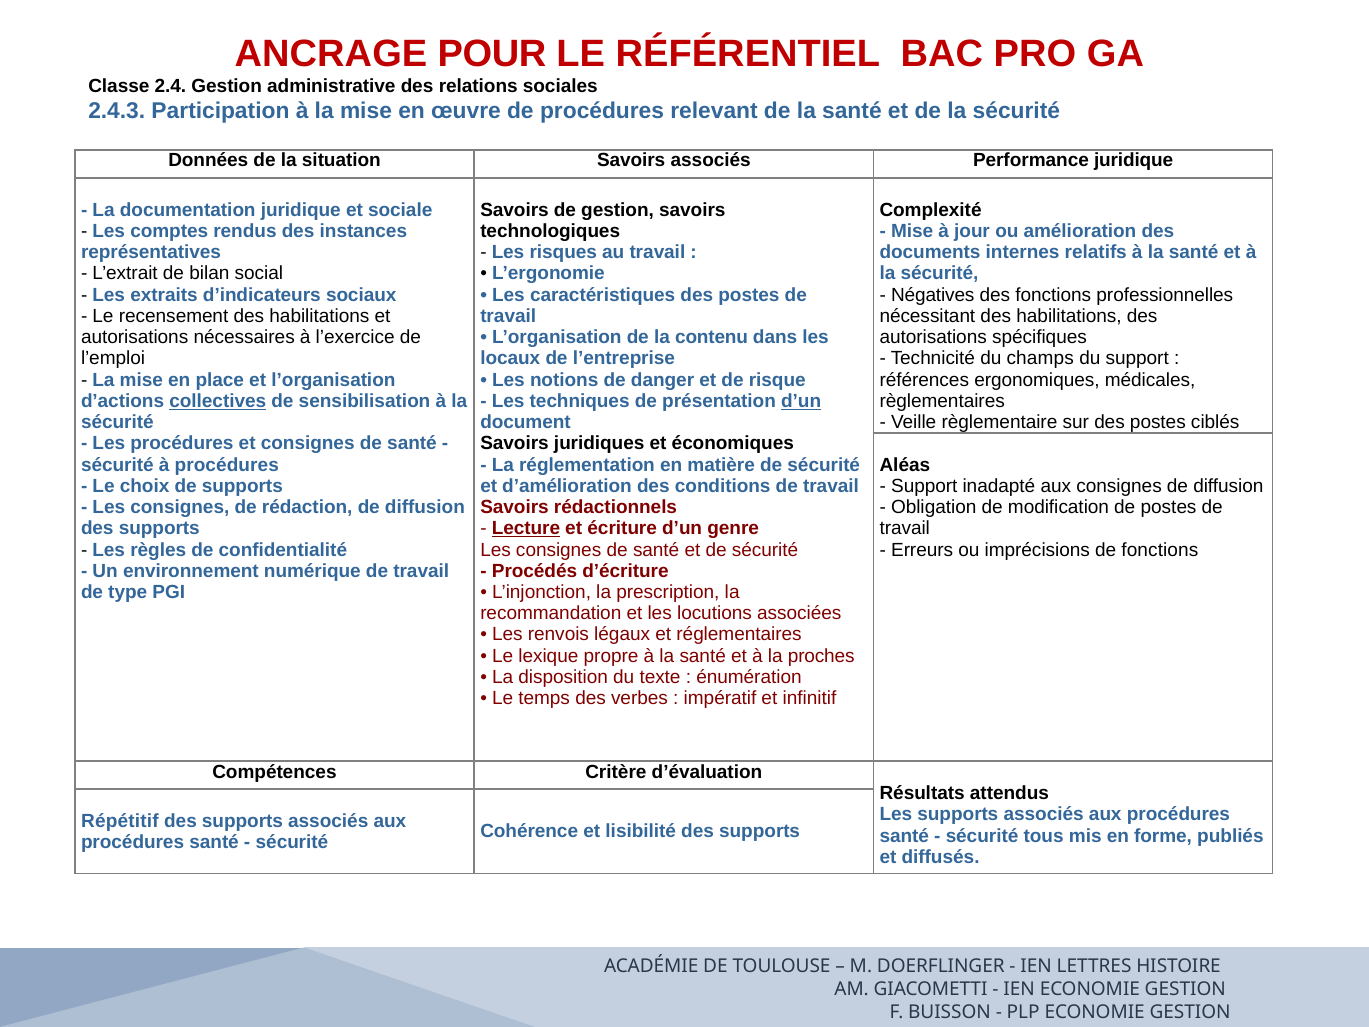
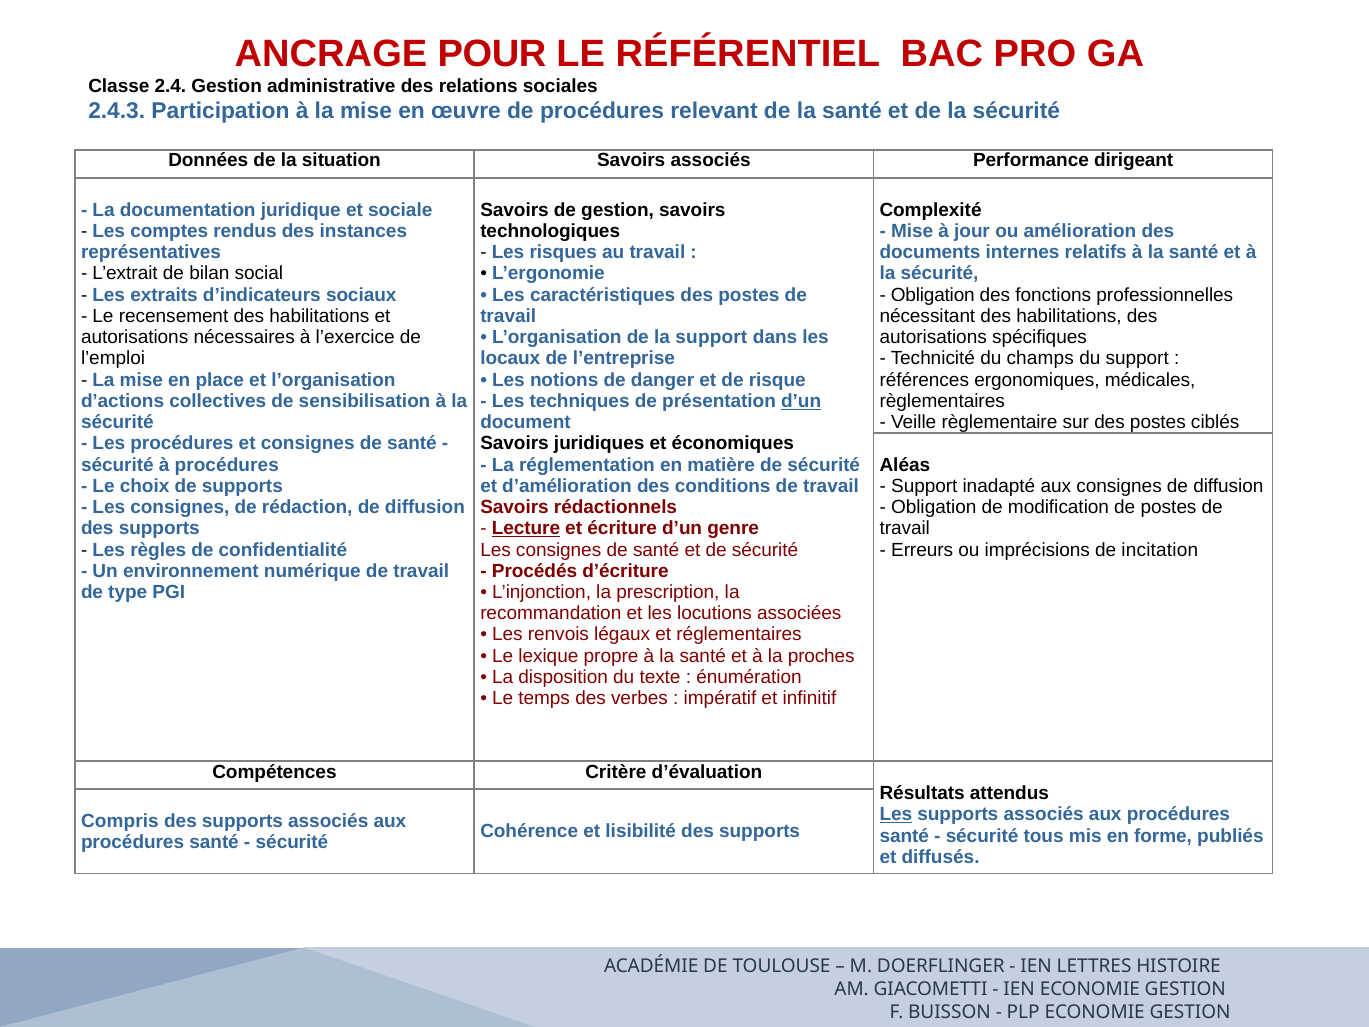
Performance juridique: juridique -> dirigeant
Négatives at (933, 295): Négatives -> Obligation
la contenu: contenu -> support
collectives underline: present -> none
de fonctions: fonctions -> incitation
Les at (896, 814) underline: none -> present
Répétitif: Répétitif -> Compris
